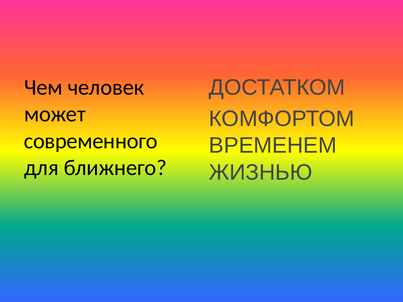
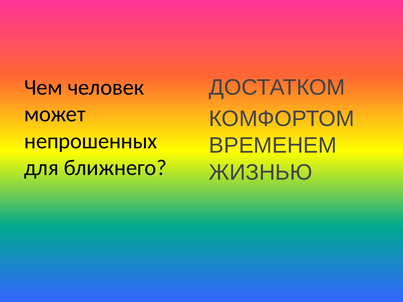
современного: современного -> непрошенных
